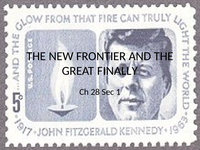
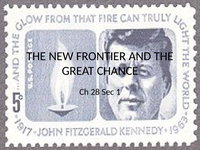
FINALLY: FINALLY -> CHANCE
